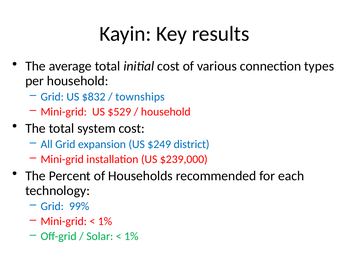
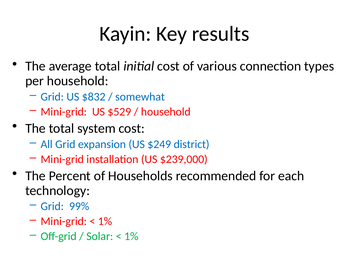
townships: townships -> somewhat
